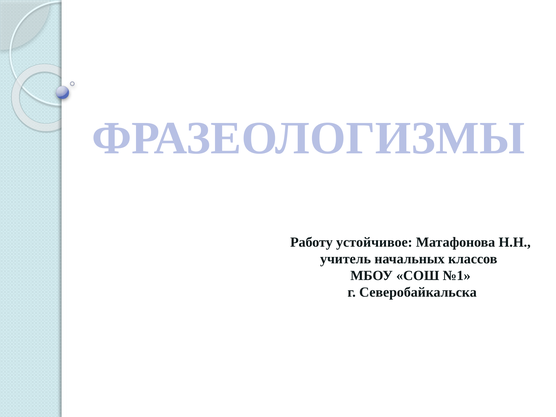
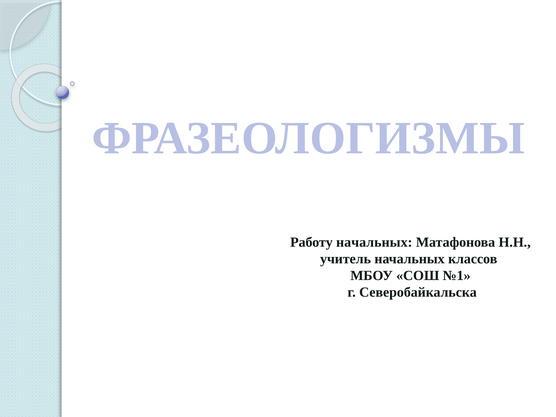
Работу устойчивое: устойчивое -> начальных
